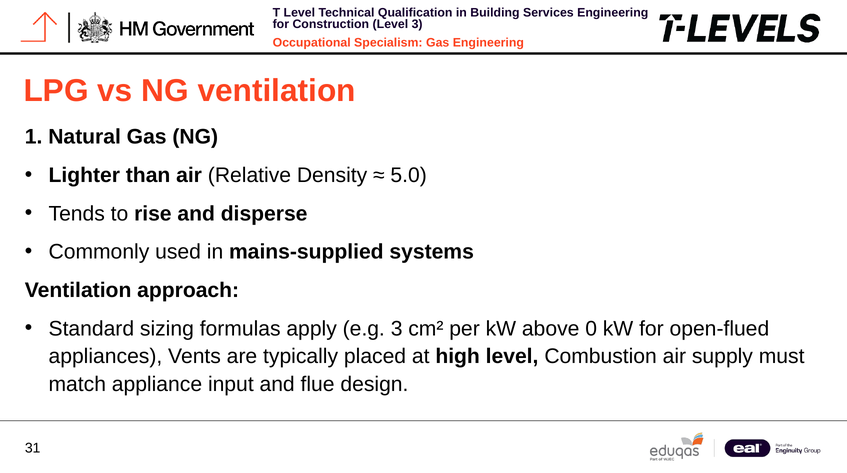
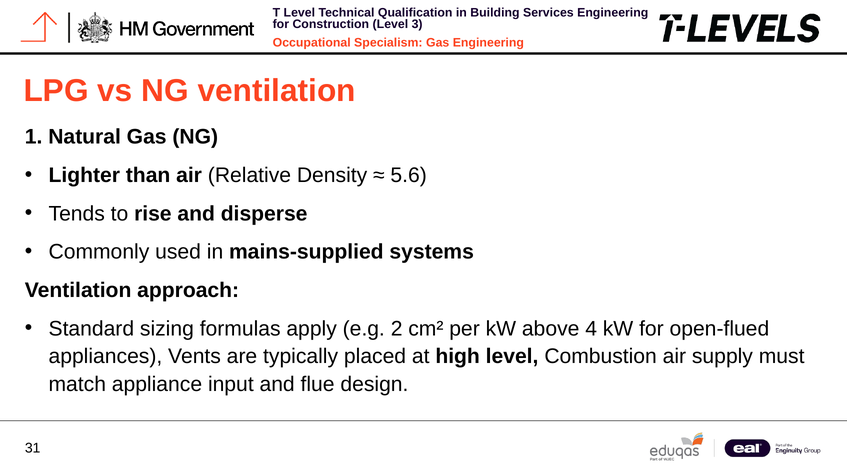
5.0: 5.0 -> 5.6
e.g 3: 3 -> 2
0: 0 -> 4
